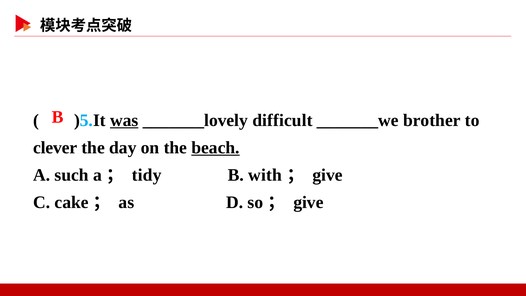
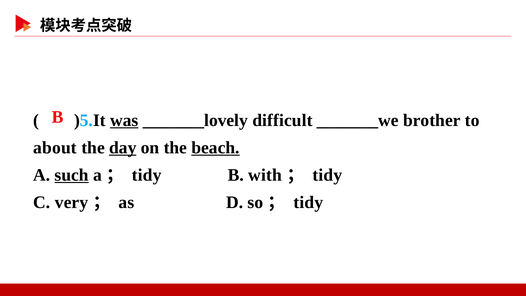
clever: clever -> about
day underline: none -> present
such underline: none -> present
give at (327, 175): give -> tidy
cake: cake -> very
give at (308, 202): give -> tidy
